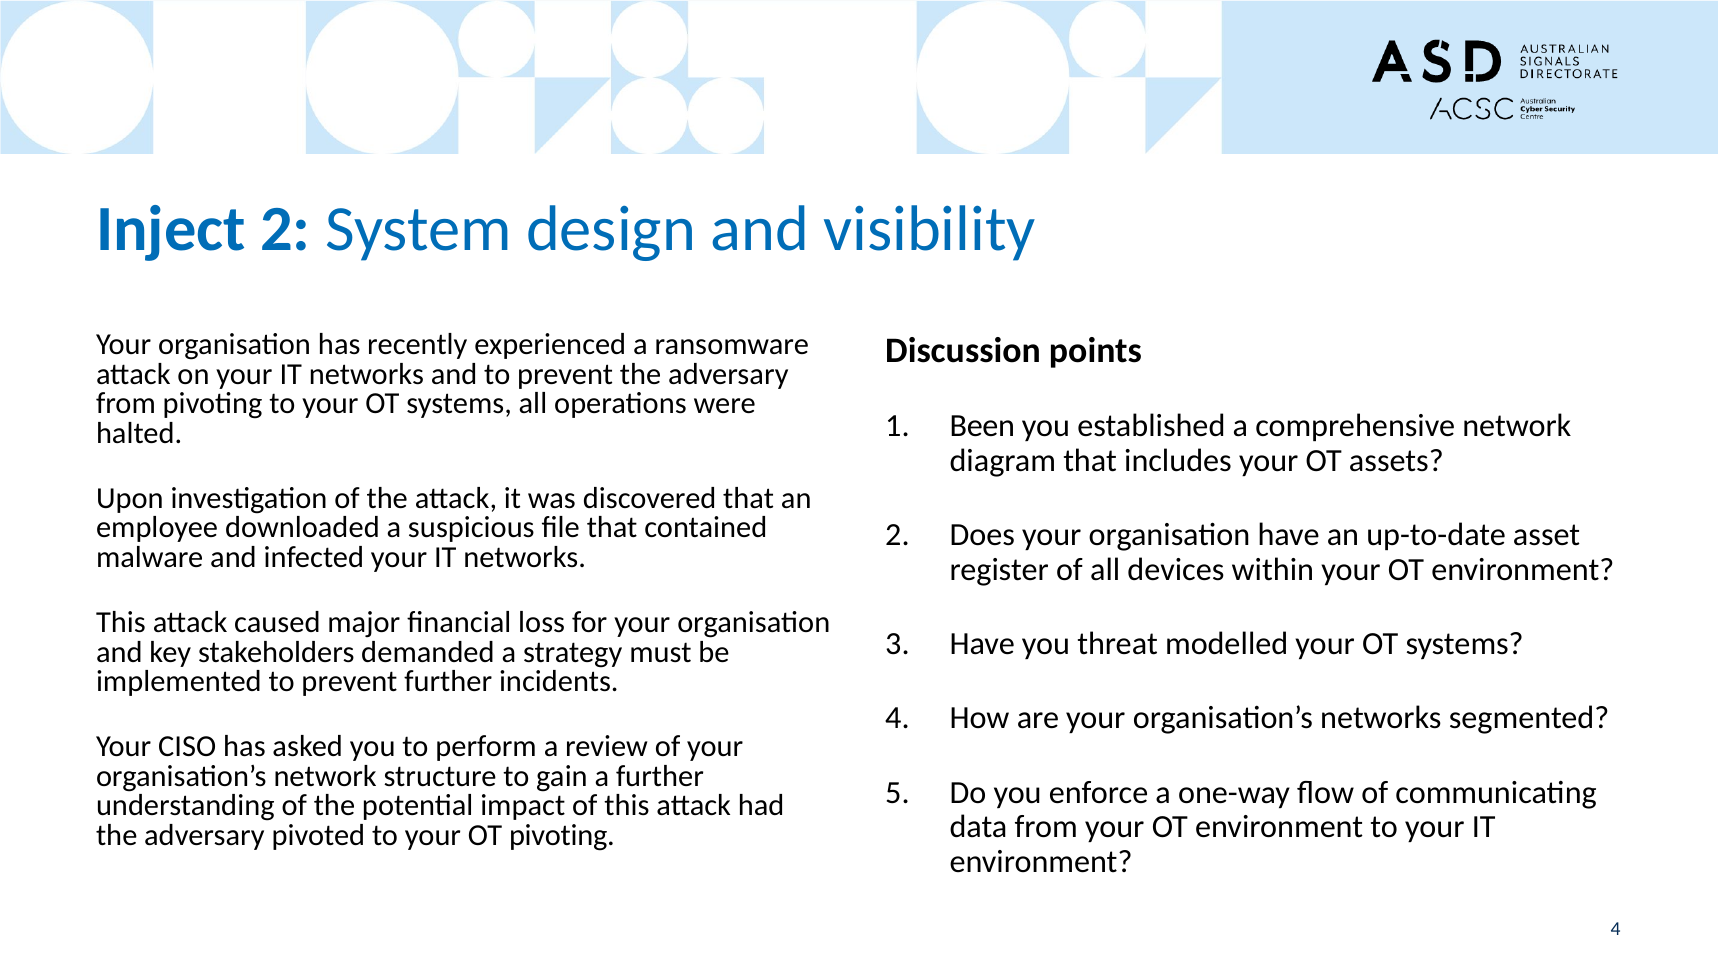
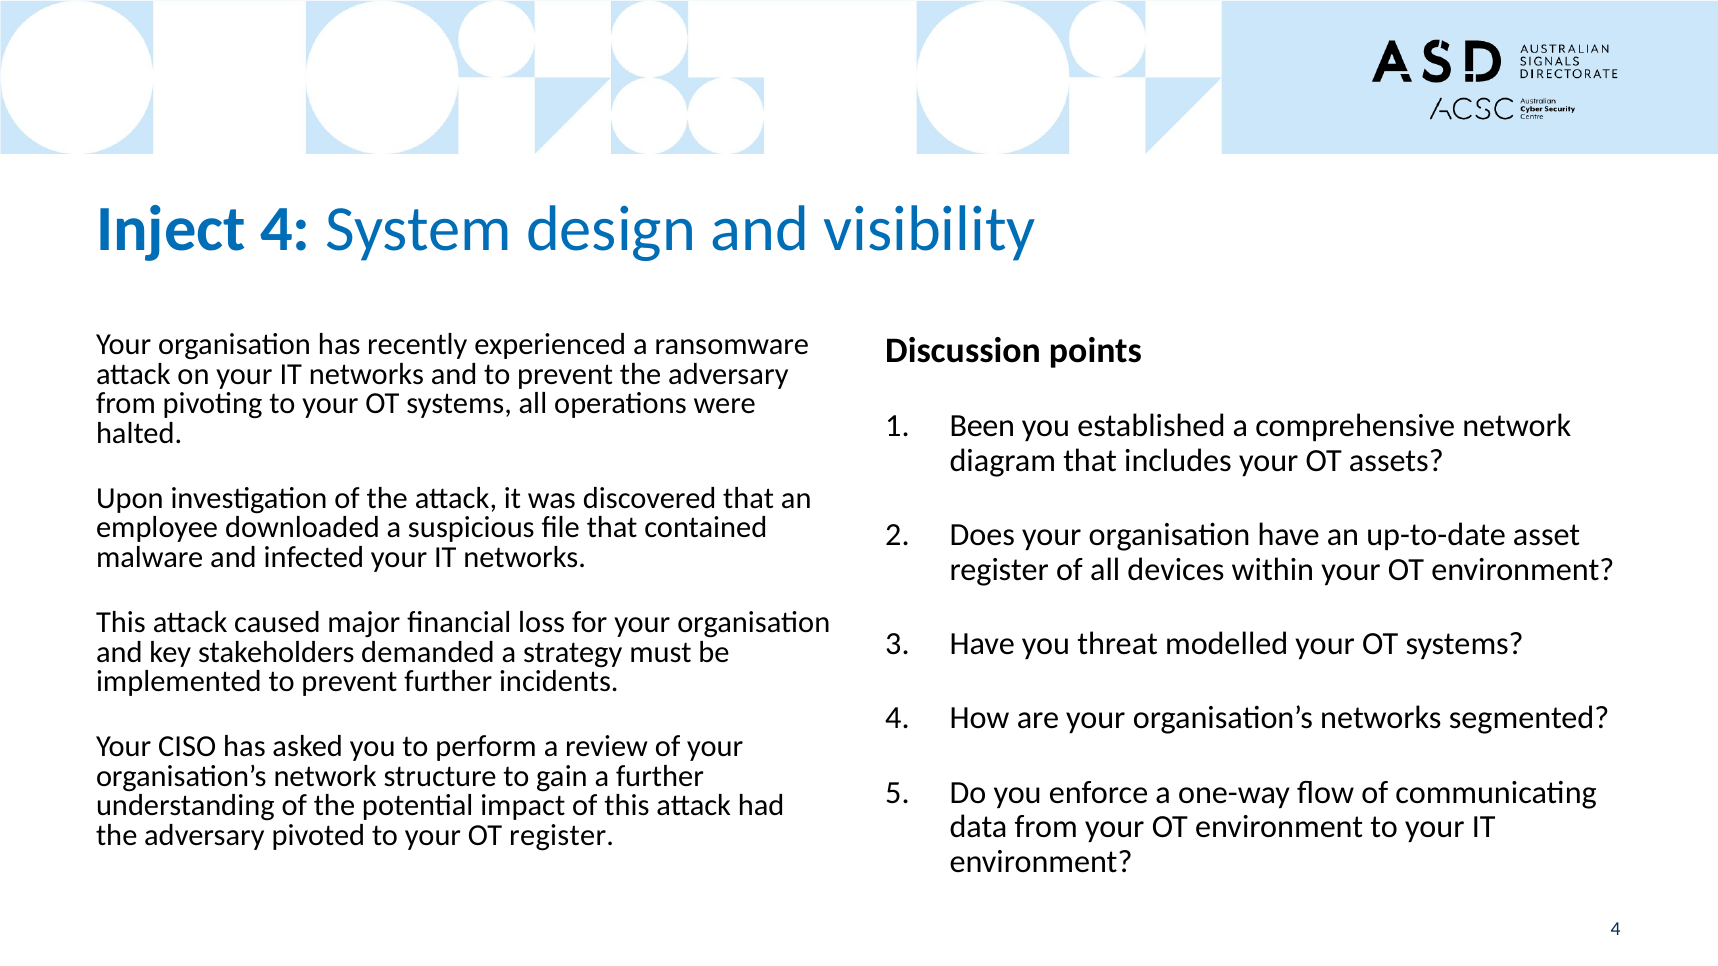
Inject 2: 2 -> 4
OT pivoting: pivoting -> register
